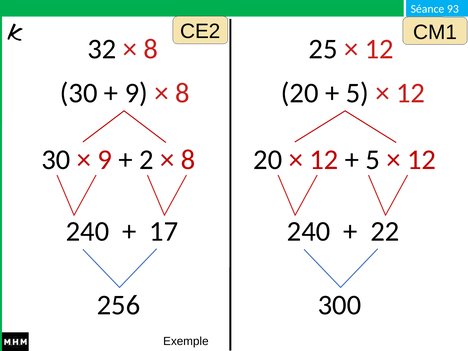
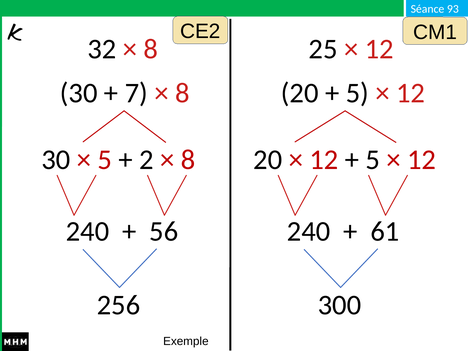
9 at (136, 93): 9 -> 7
9 at (105, 160): 9 -> 5
17: 17 -> 56
22: 22 -> 61
